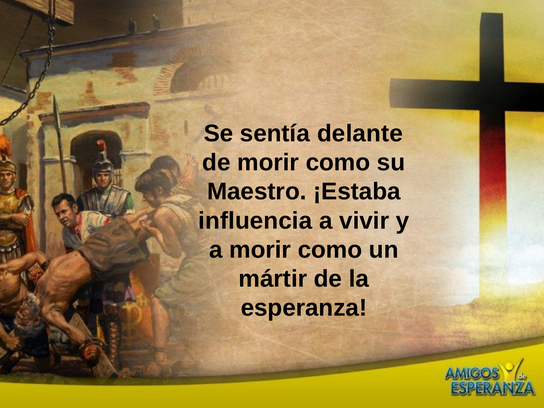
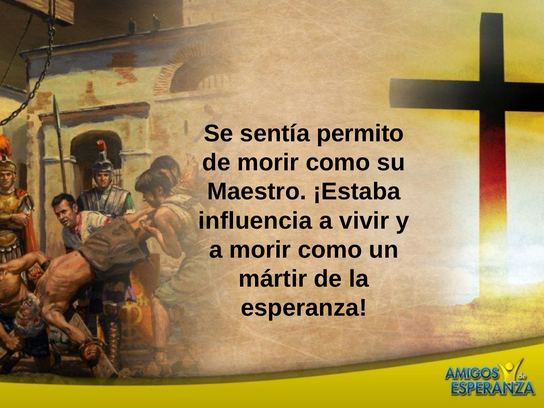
delante: delante -> permito
